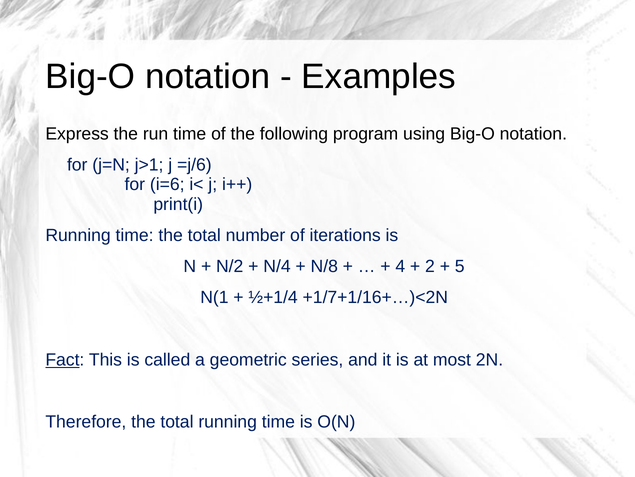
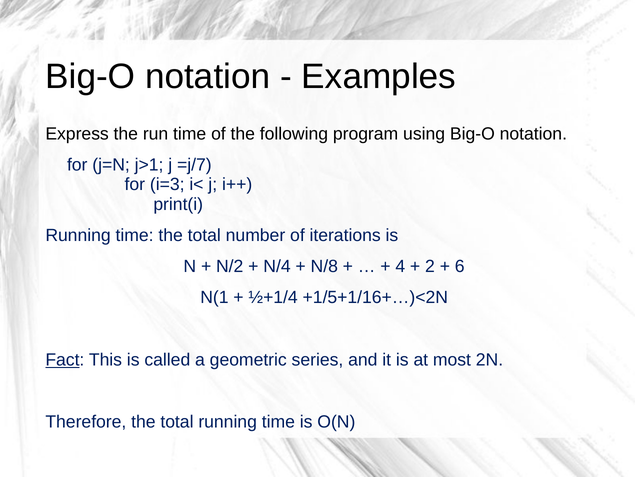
=j/6: =j/6 -> =j/7
i=6: i=6 -> i=3
5: 5 -> 6
+1/7+1/16+…)<2N: +1/7+1/16+…)<2N -> +1/5+1/16+…)<2N
